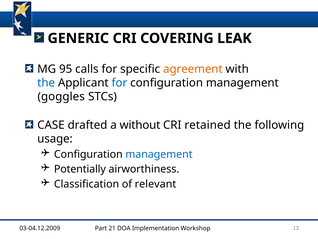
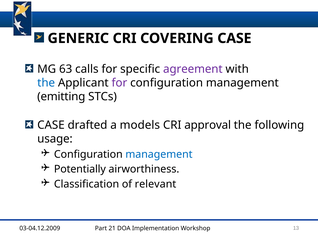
COVERING LEAK: LEAK -> CASE
95: 95 -> 63
agreement colour: orange -> purple
for at (119, 83) colour: blue -> purple
goggles: goggles -> emitting
without: without -> models
retained: retained -> approval
